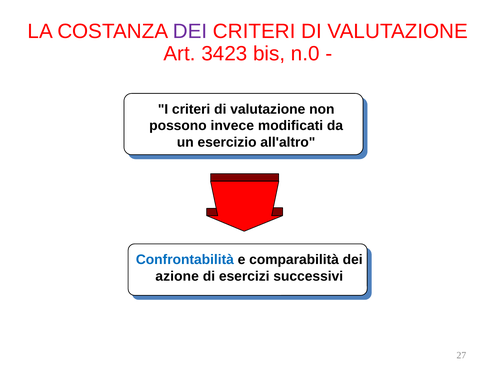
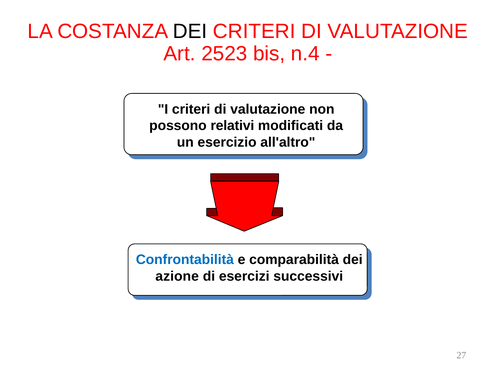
DEI at (190, 31) colour: purple -> black
3423: 3423 -> 2523
n.0: n.0 -> n.4
invece: invece -> relativi
